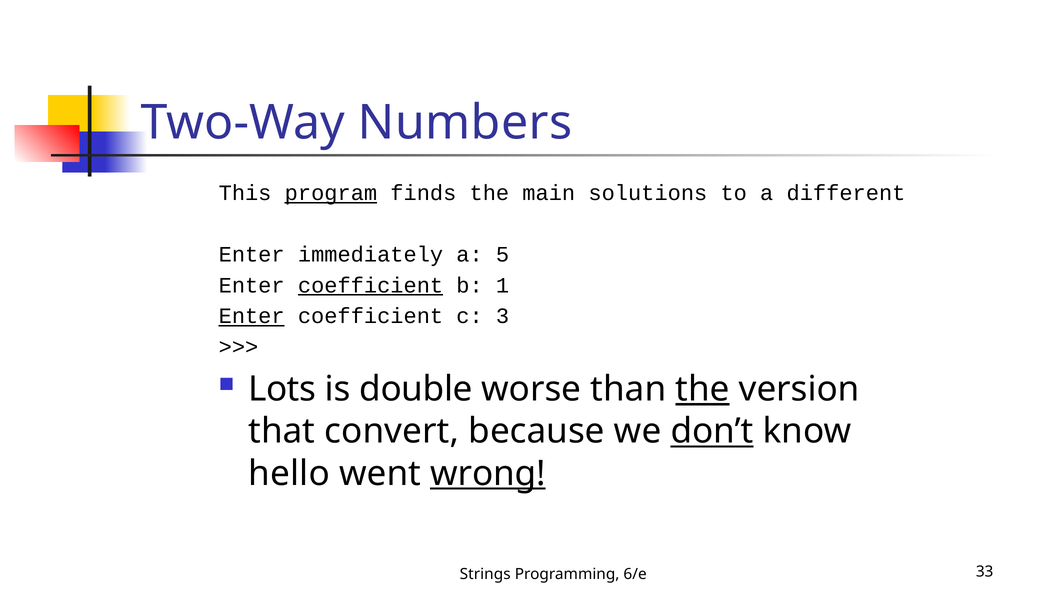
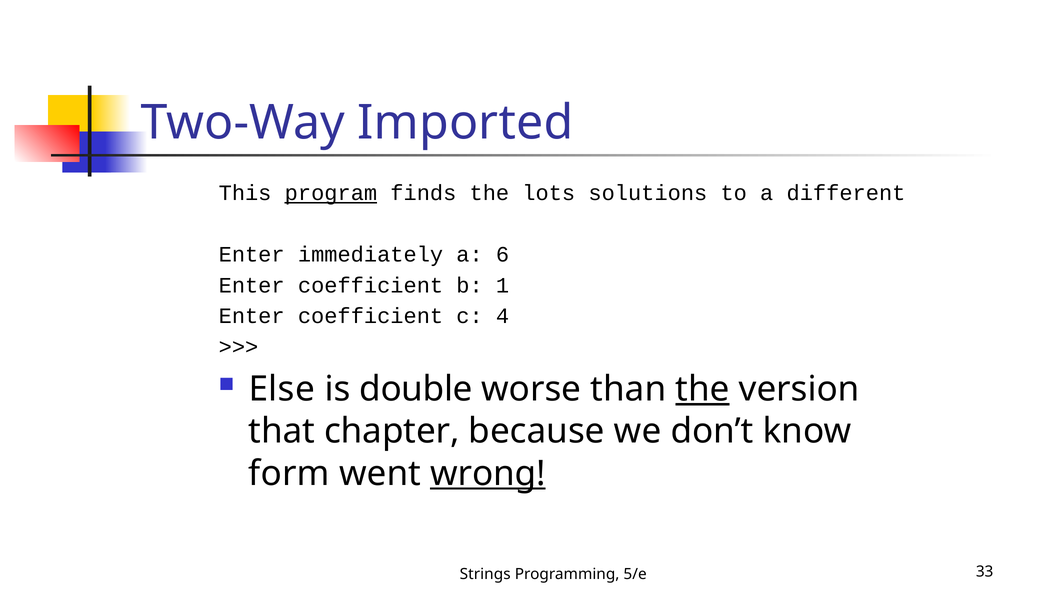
Numbers: Numbers -> Imported
main: main -> lots
5: 5 -> 6
coefficient at (371, 285) underline: present -> none
Enter at (252, 316) underline: present -> none
3: 3 -> 4
Lots: Lots -> Else
convert: convert -> chapter
don’t underline: present -> none
hello: hello -> form
6/e: 6/e -> 5/e
